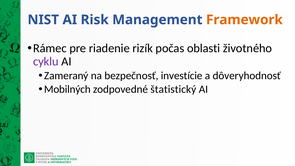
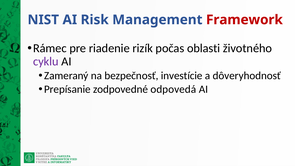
Framework colour: orange -> red
Mobilných: Mobilných -> Prepísanie
štatistický: štatistický -> odpovedá
